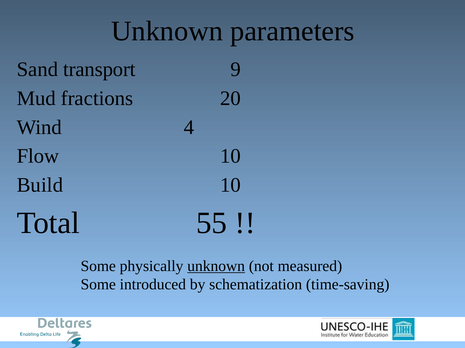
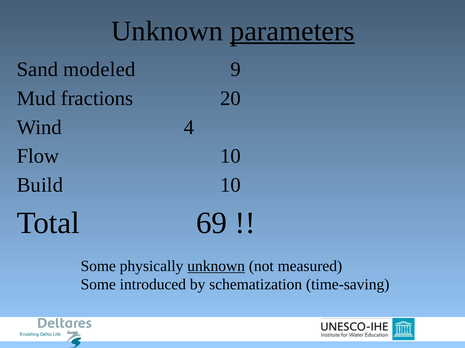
parameters underline: none -> present
transport: transport -> modeled
55: 55 -> 69
